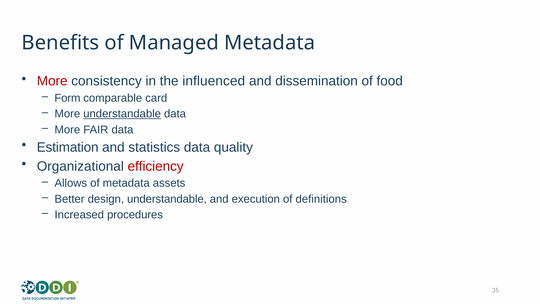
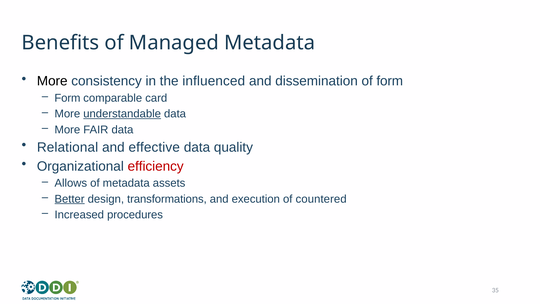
More at (52, 81) colour: red -> black
of food: food -> form
Estimation: Estimation -> Relational
statistics: statistics -> effective
Better underline: none -> present
design understandable: understandable -> transformations
definitions: definitions -> countered
